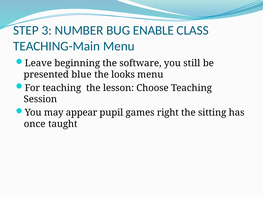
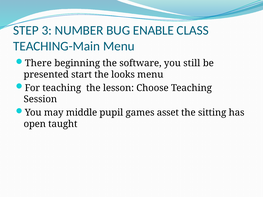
Leave: Leave -> There
blue: blue -> start
appear: appear -> middle
right: right -> asset
once: once -> open
